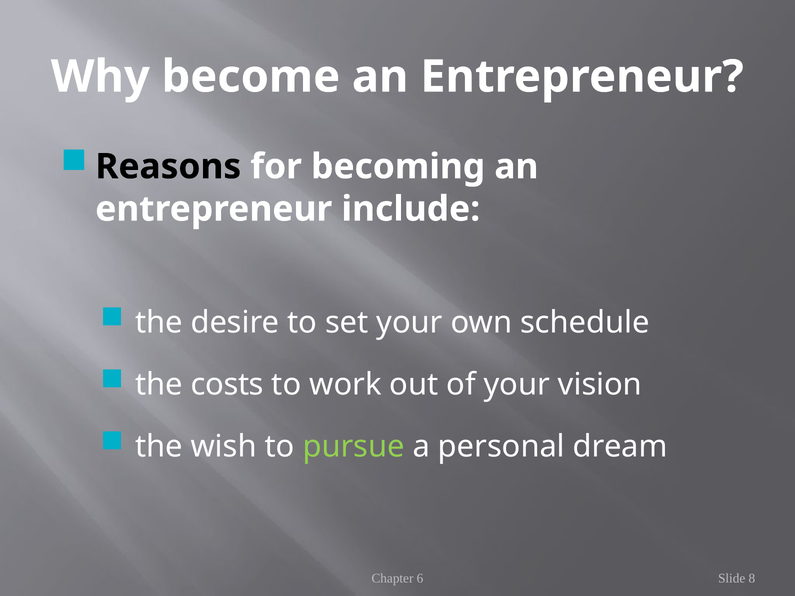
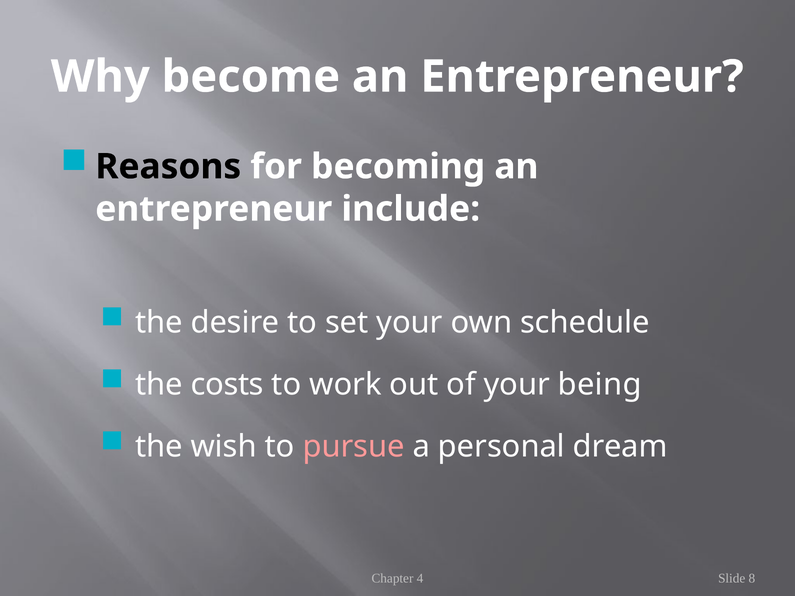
vision: vision -> being
pursue colour: light green -> pink
6: 6 -> 4
